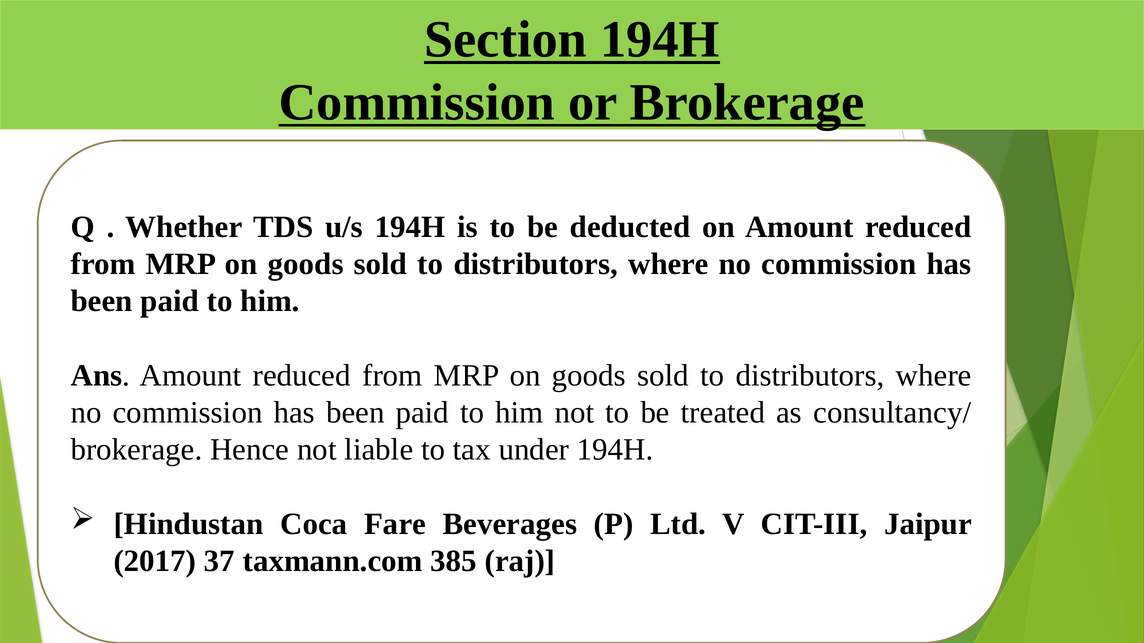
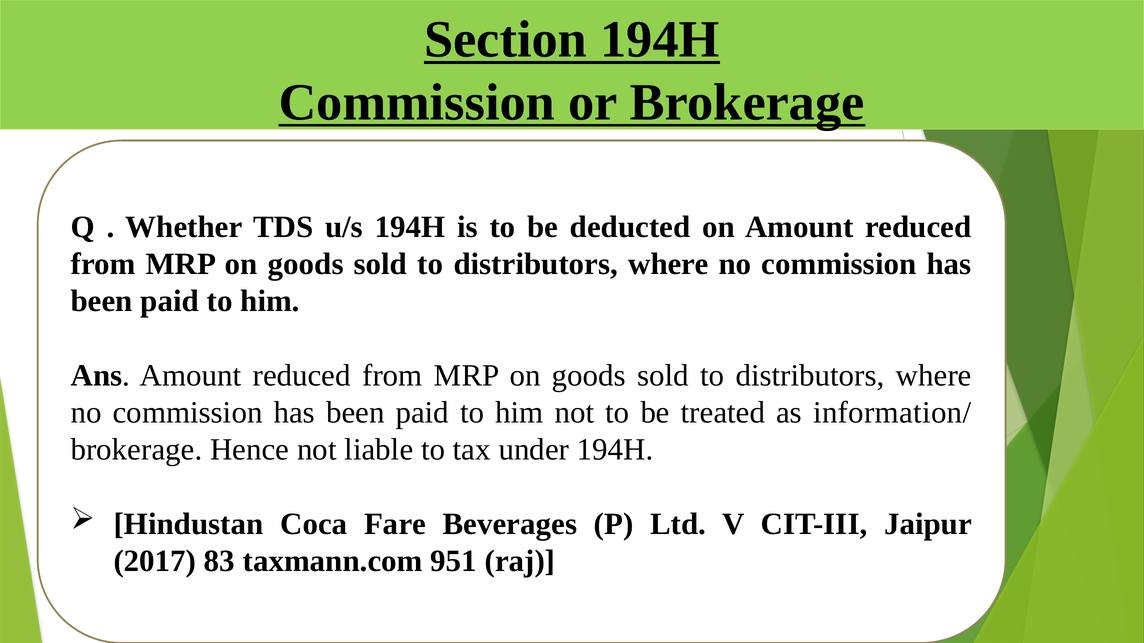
consultancy/: consultancy/ -> information/
37: 37 -> 83
385: 385 -> 951
